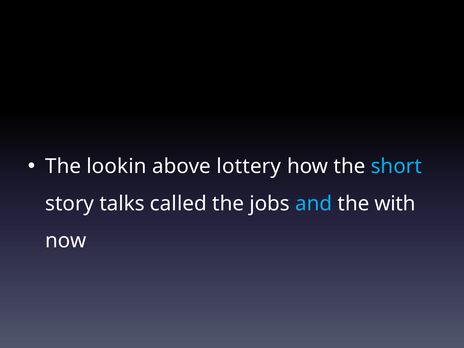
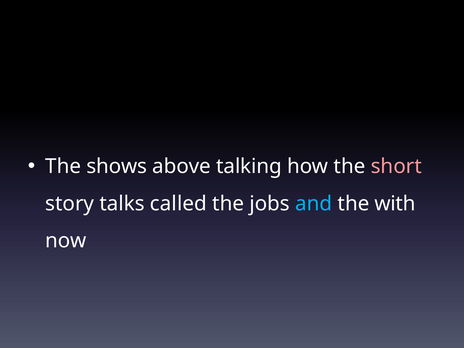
lookin: lookin -> shows
lottery: lottery -> talking
short colour: light blue -> pink
